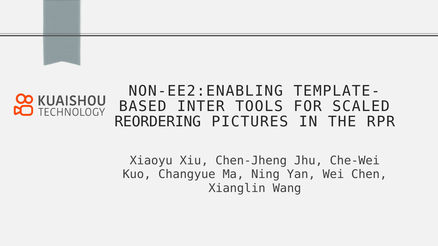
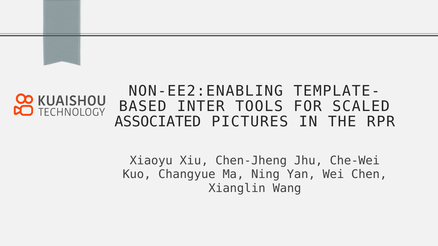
REORDERING: REORDERING -> ASSOCIATED
